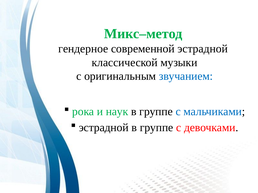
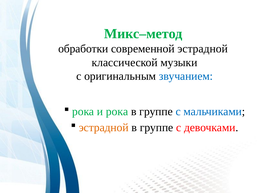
гендерное: гендерное -> обработки
и наук: наук -> рока
эстрадной at (104, 128) colour: black -> orange
